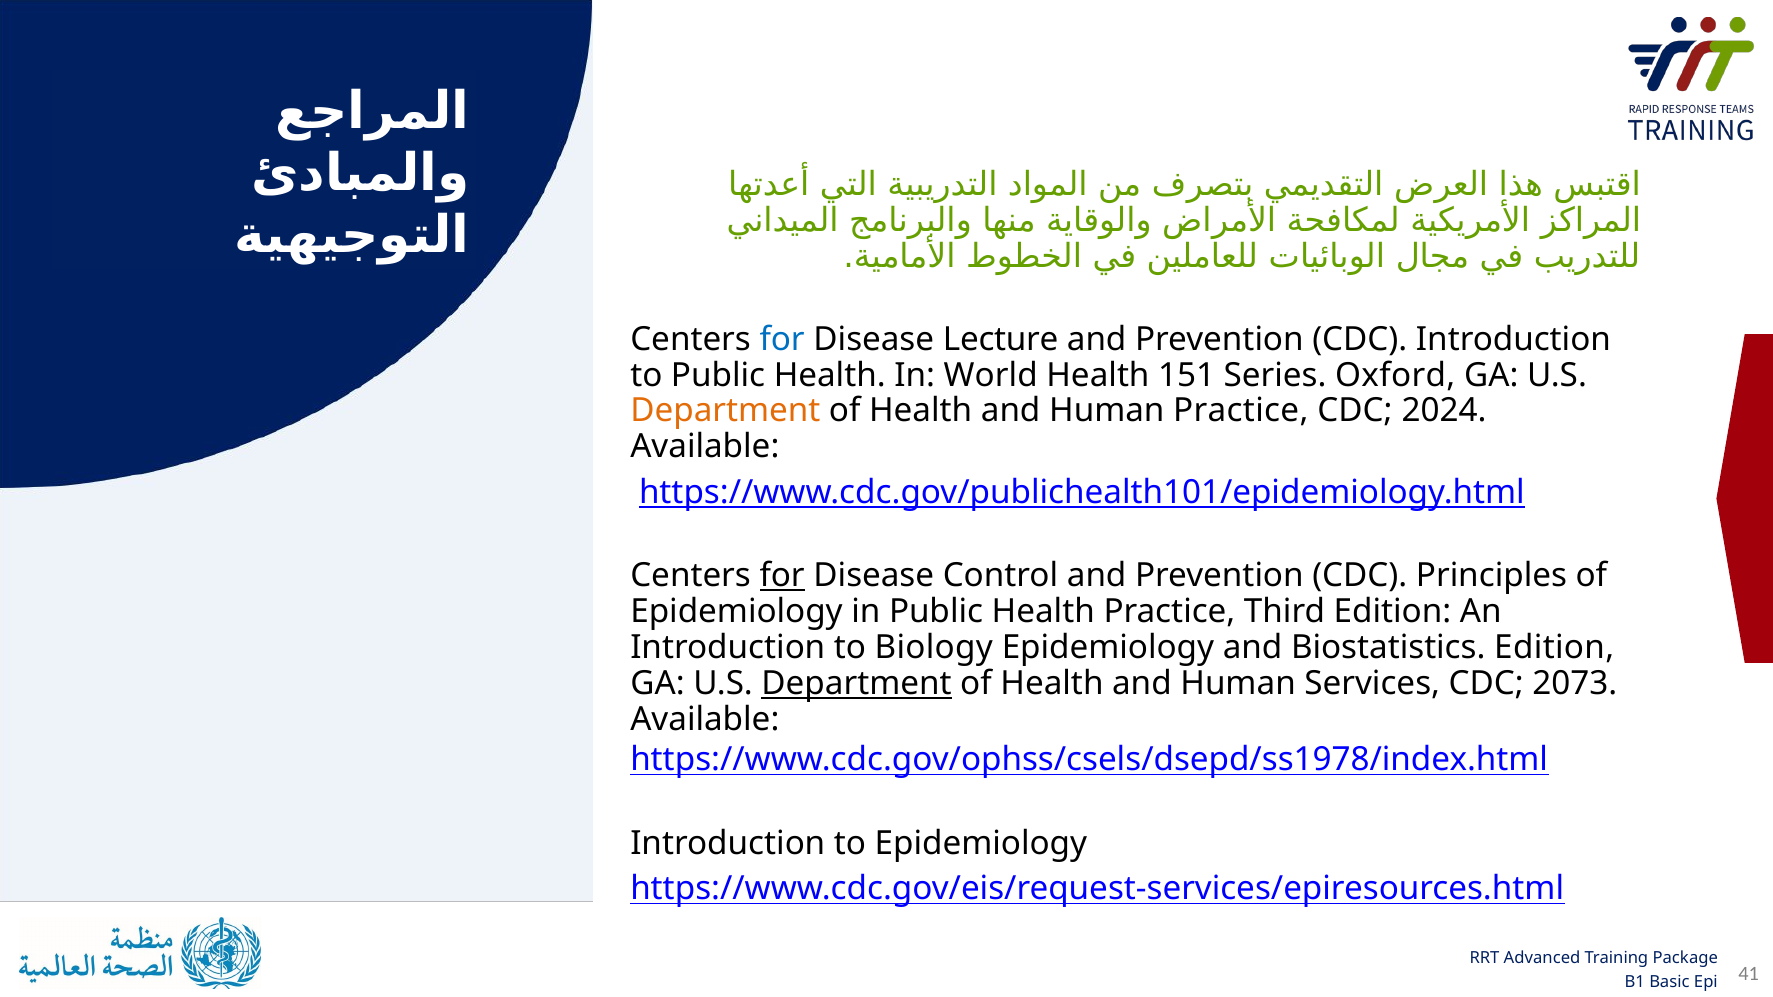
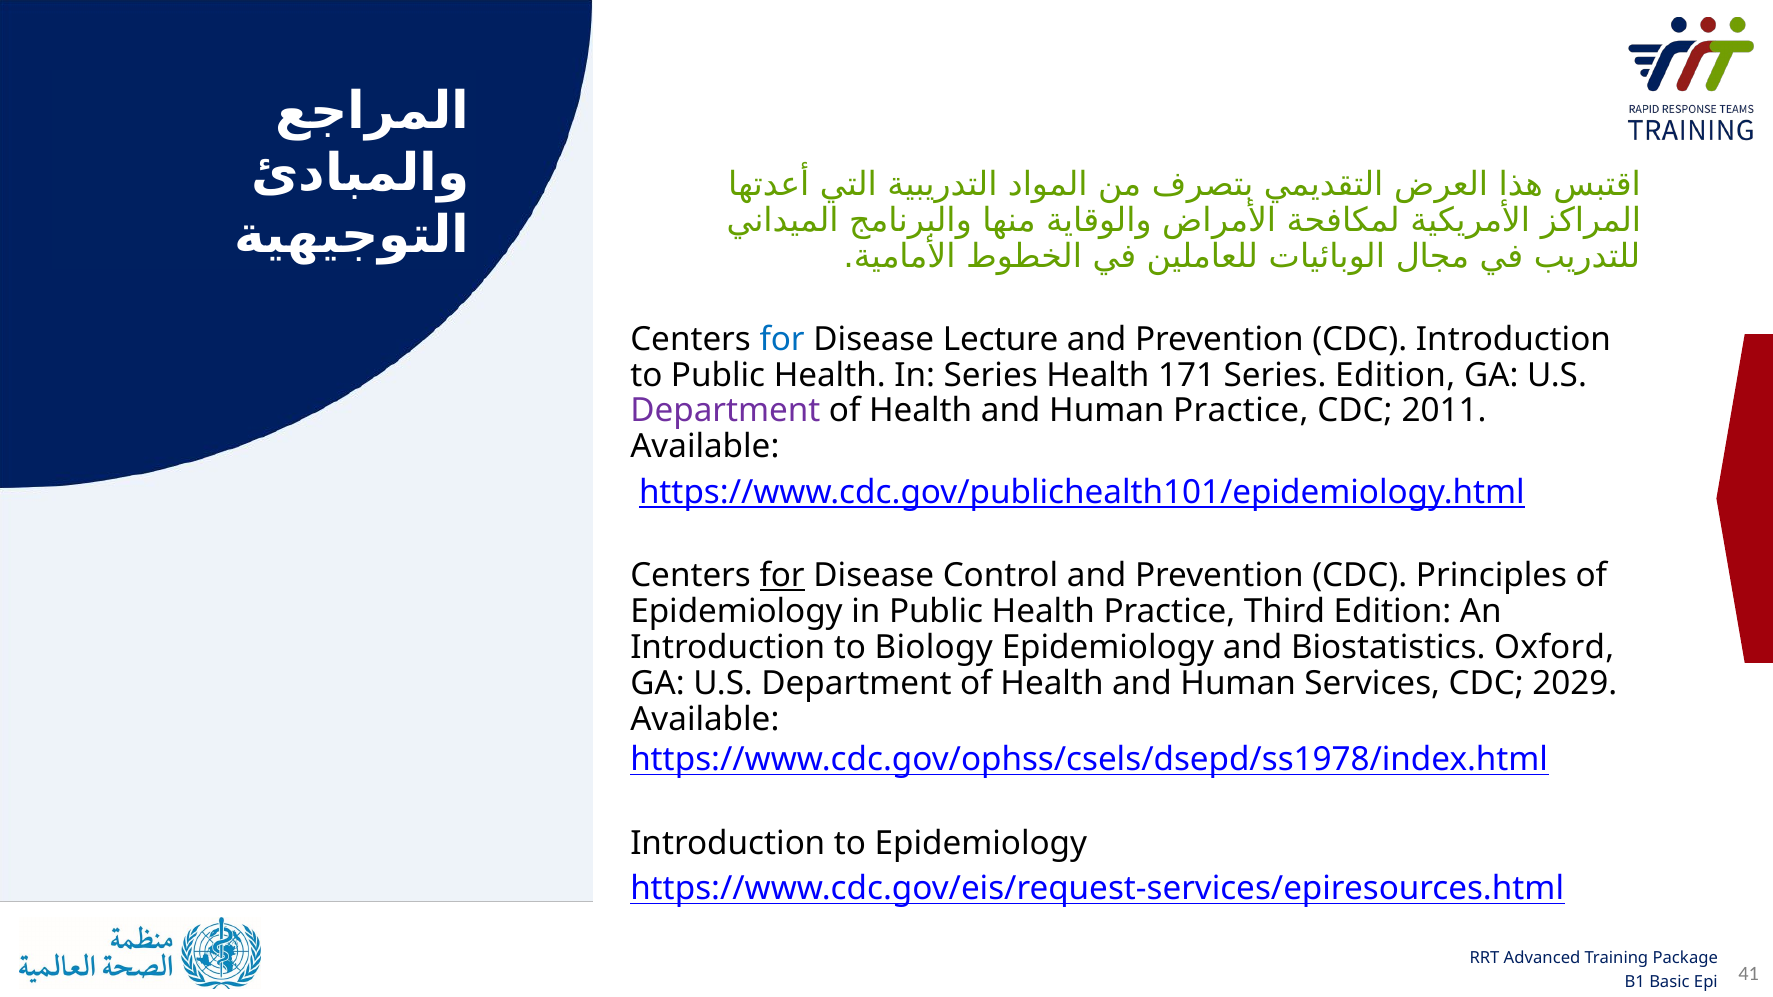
In World: World -> Series
151: 151 -> 171
Series Oxford: Oxford -> Edition
Department at (725, 411) colour: orange -> purple
2024: 2024 -> 2011
Biostatistics Edition: Edition -> Oxford
Department at (857, 684) underline: present -> none
2073: 2073 -> 2029
